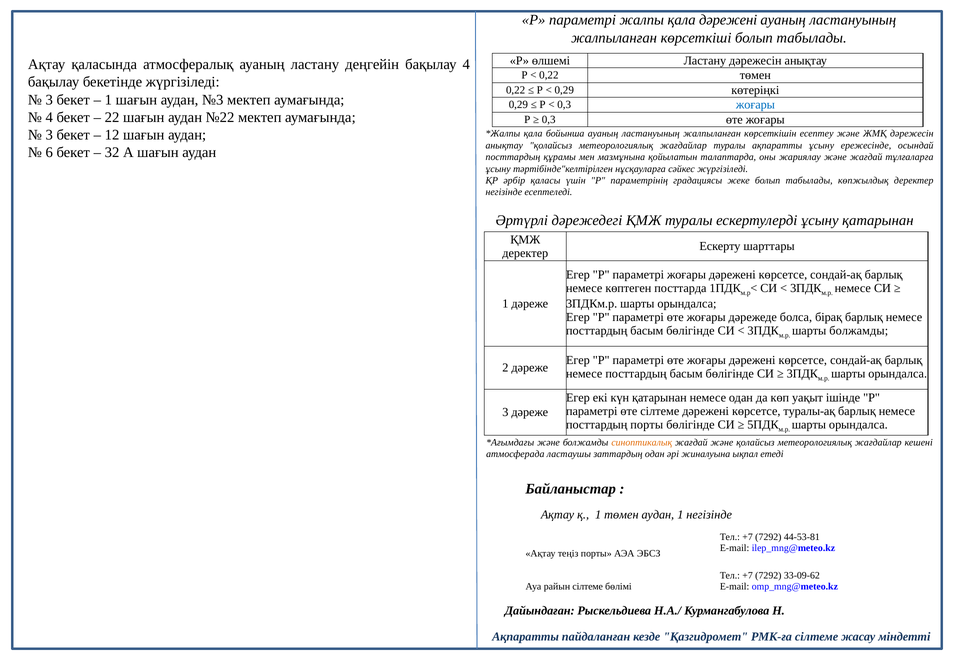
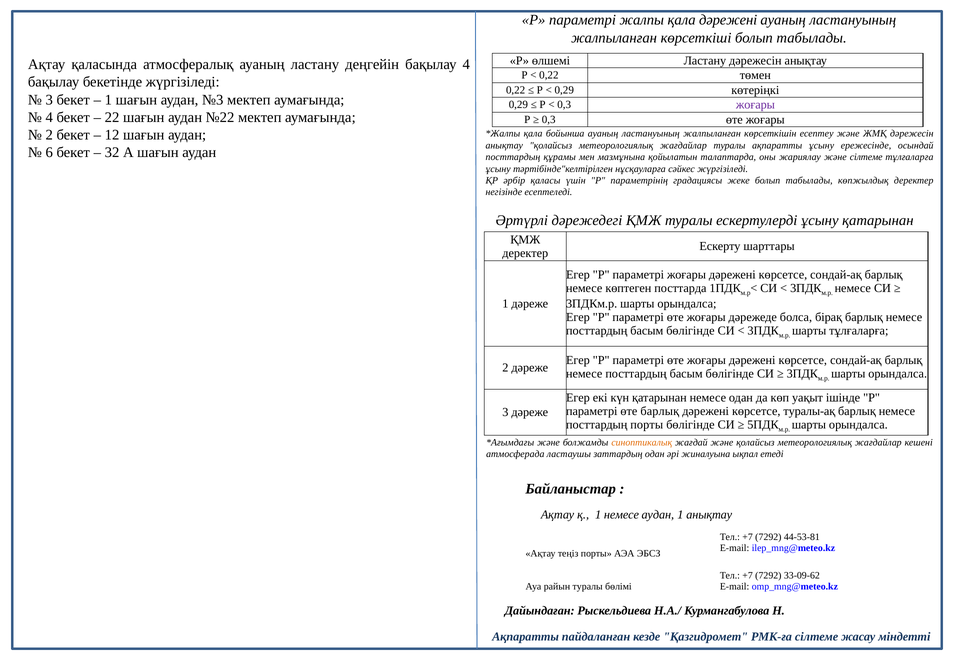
жоғары at (755, 105) colour: blue -> purple
3 at (49, 135): 3 -> 2
және жағдай: жағдай -> сілтеме
шарты болжамды: болжамды -> тұлғаларға
өте сілтеме: сілтеме -> барлық
1 төмен: төмен -> немесе
1 негізінде: негізінде -> анықтау
райын сілтеме: сілтеме -> туралы
